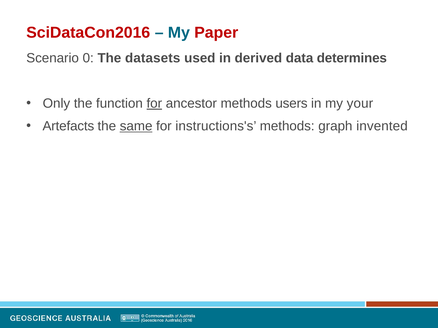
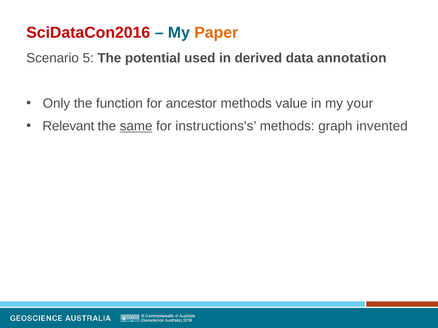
Paper colour: red -> orange
0: 0 -> 5
datasets: datasets -> potential
determines: determines -> annotation
for at (154, 104) underline: present -> none
users: users -> value
Artefacts: Artefacts -> Relevant
